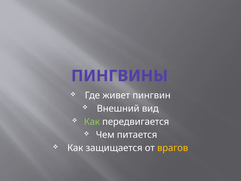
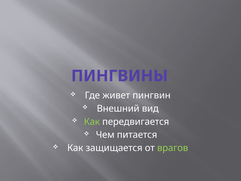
врагов colour: yellow -> light green
